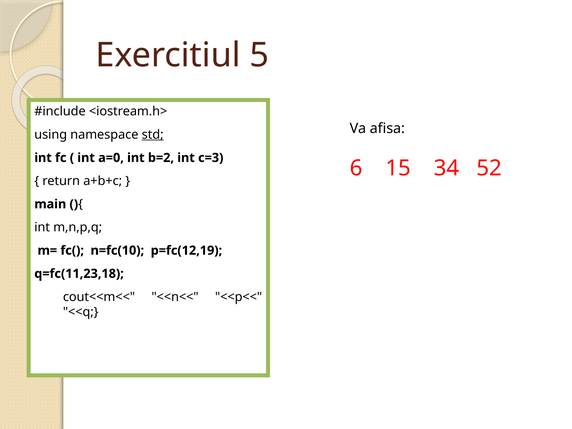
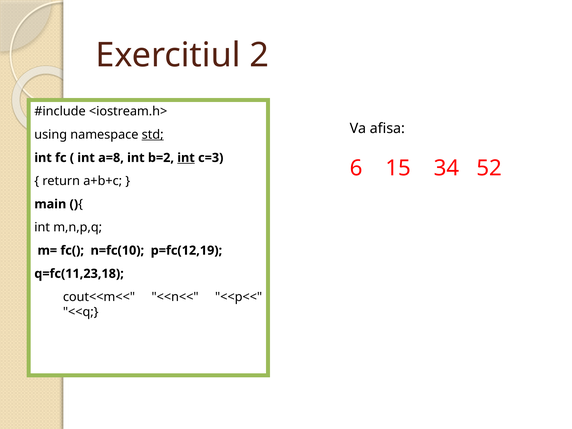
5: 5 -> 2
a=0: a=0 -> a=8
int at (186, 158) underline: none -> present
